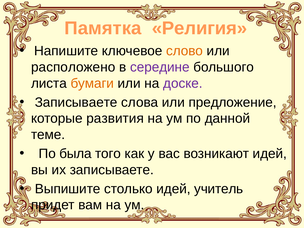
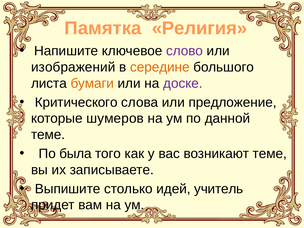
слово colour: orange -> purple
расположено: расположено -> изображений
середине colour: purple -> orange
Записываете at (76, 102): Записываете -> Критического
развития: развития -> шумеров
возникают идей: идей -> теме
